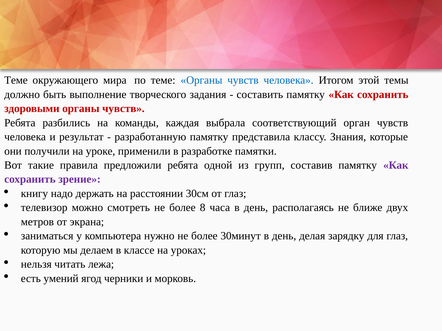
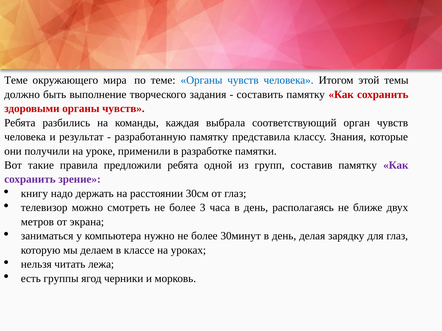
8: 8 -> 3
умений: умений -> группы
